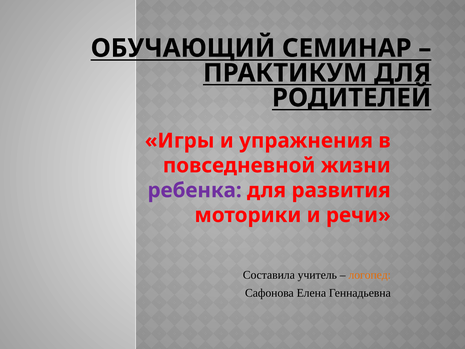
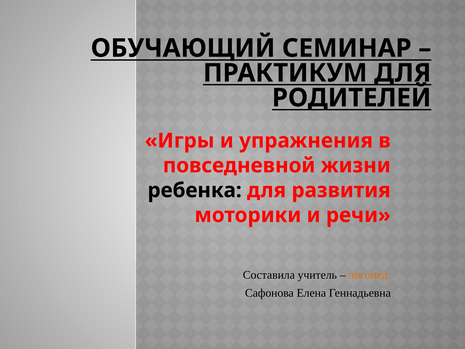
ребенка colour: purple -> black
